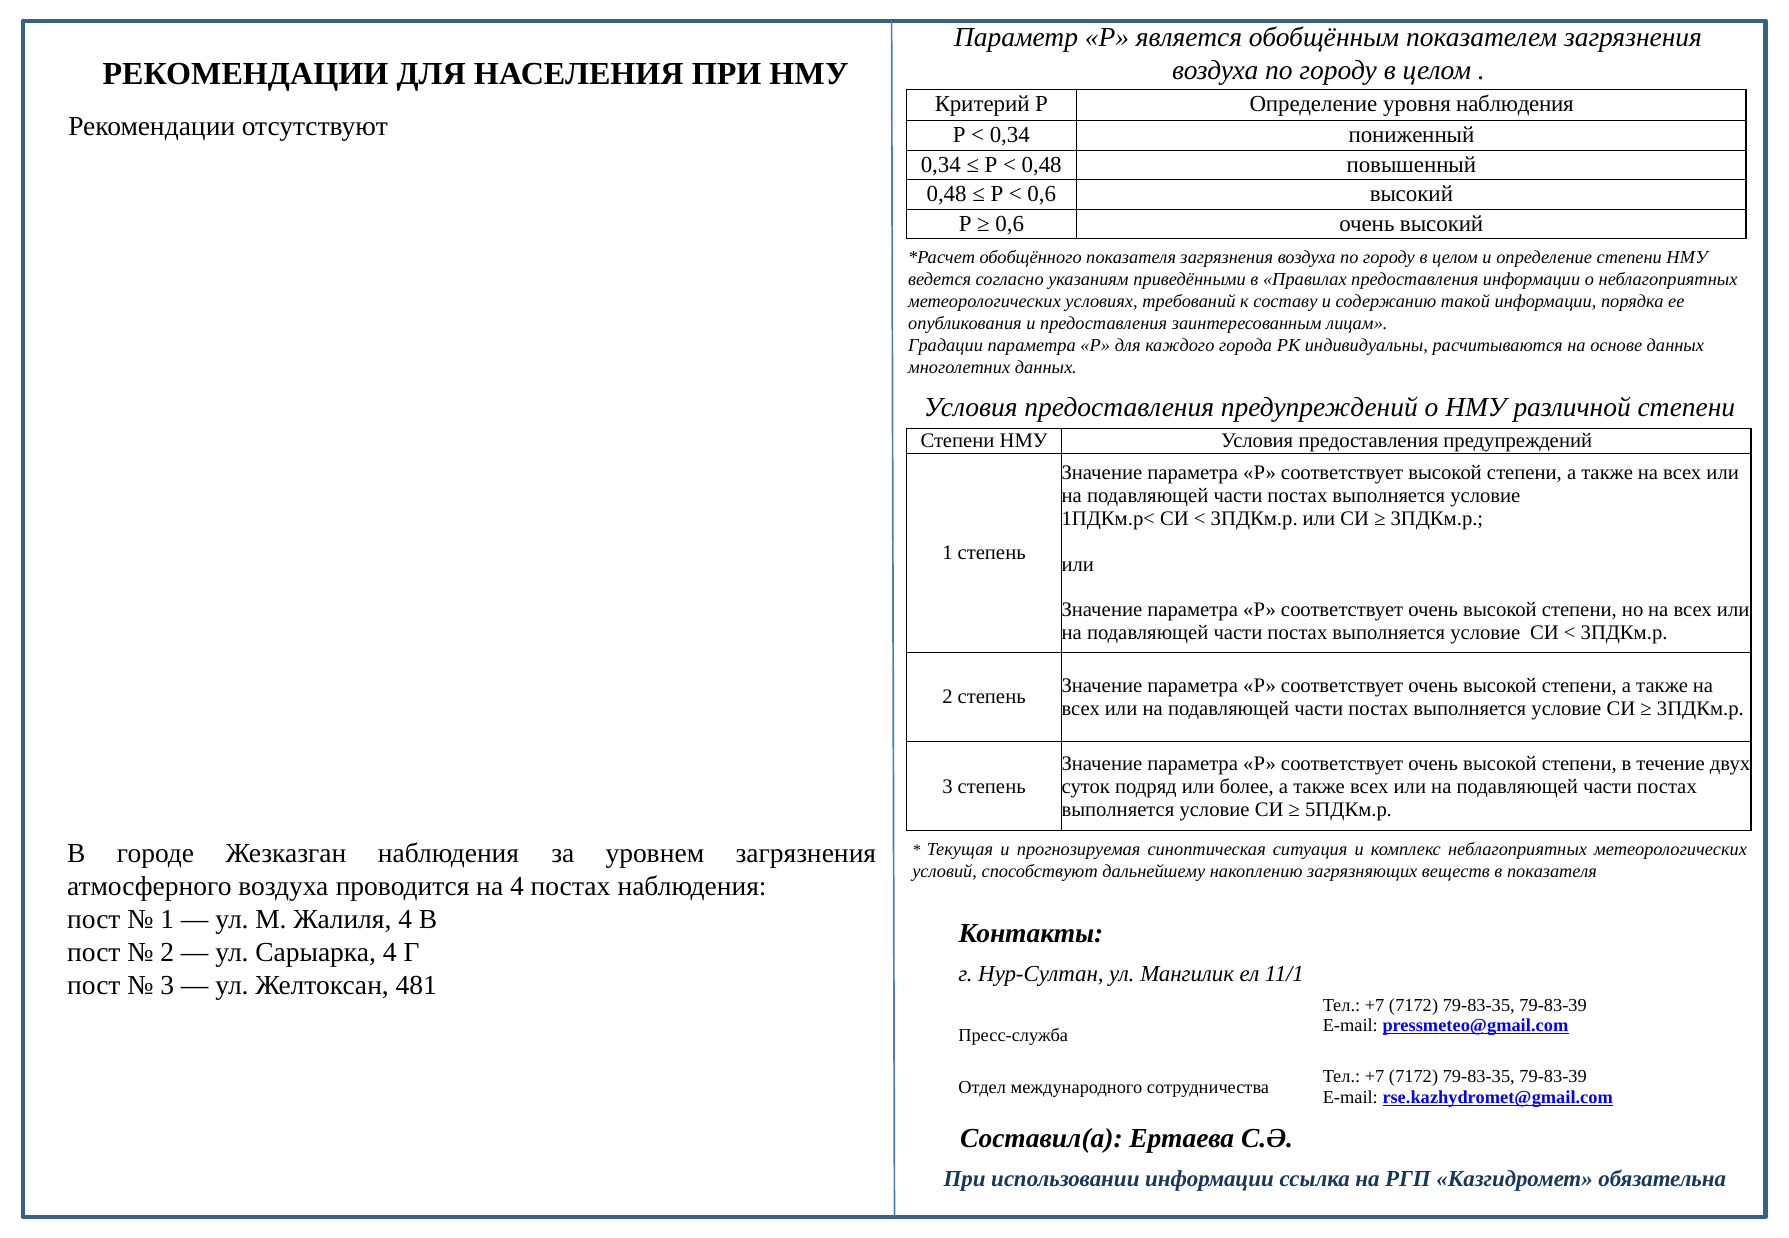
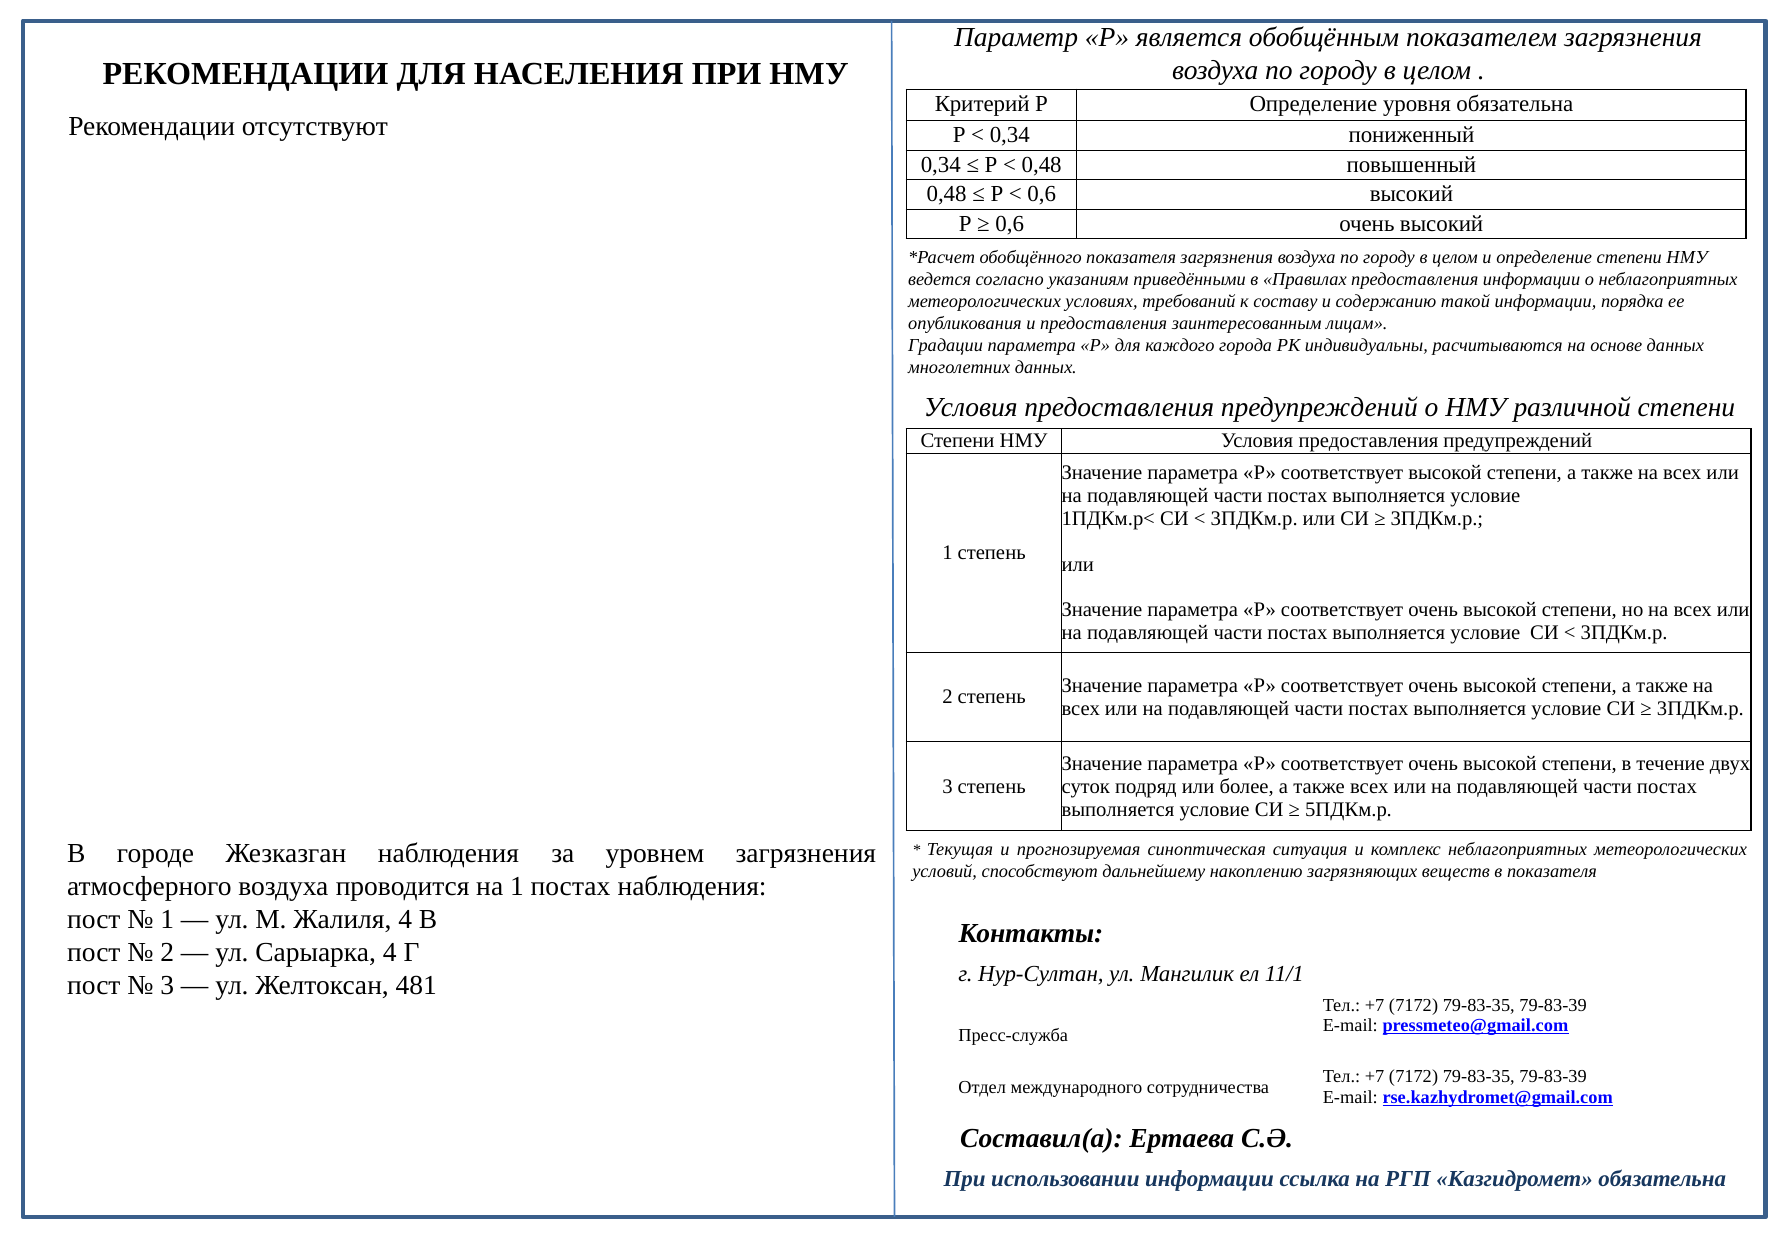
уровня наблюдения: наблюдения -> обязательна
на 4: 4 -> 1
